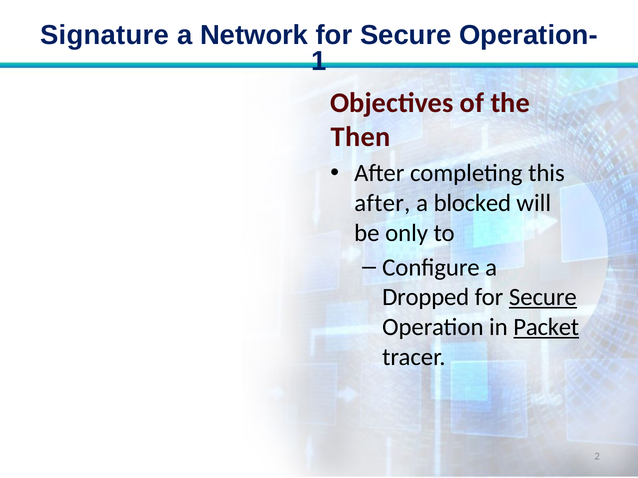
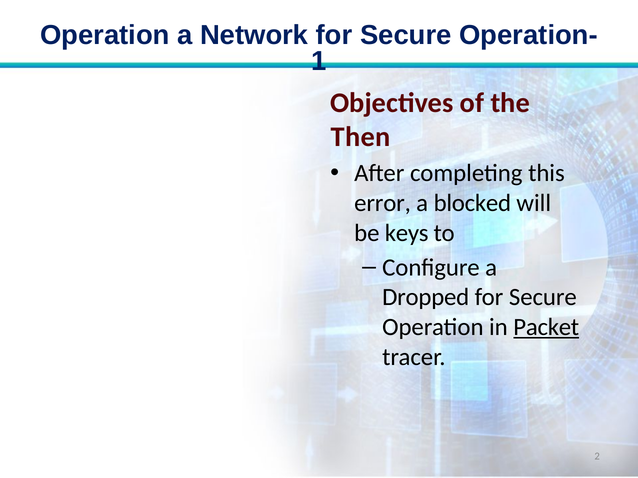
Signature at (105, 35): Signature -> Operation
after at (382, 203): after -> error
only: only -> keys
Secure at (543, 298) underline: present -> none
